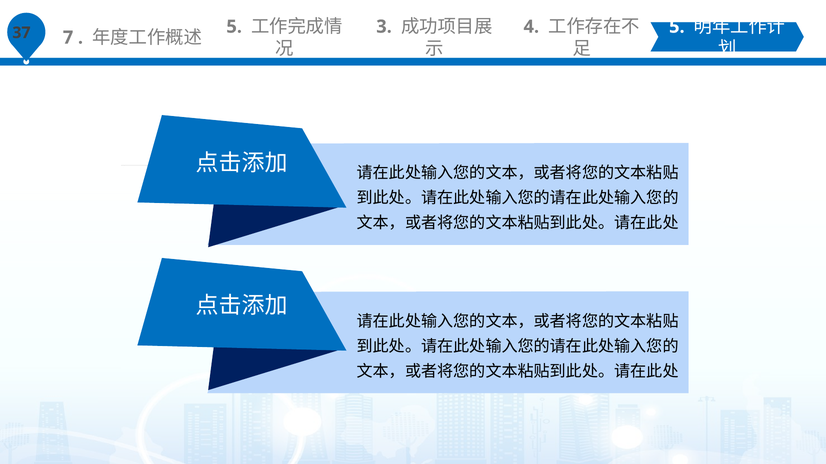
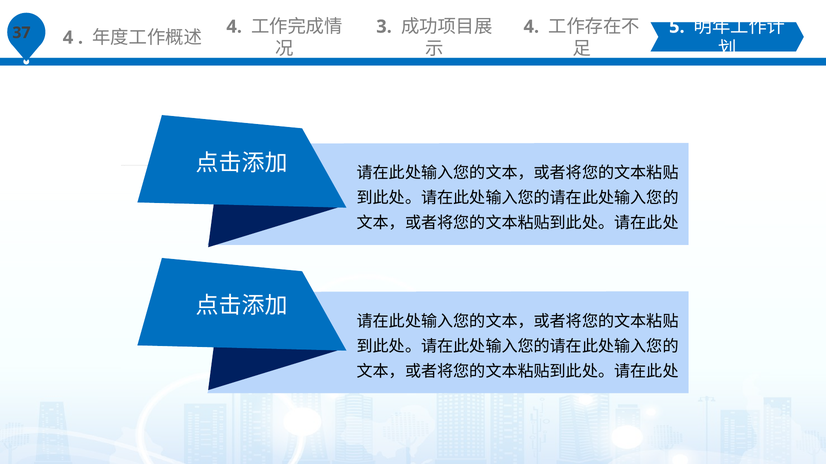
7 at (68, 38): 7 -> 4
5 at (234, 27): 5 -> 4
